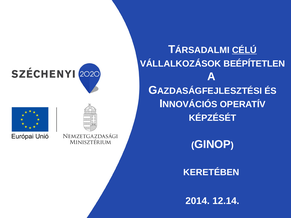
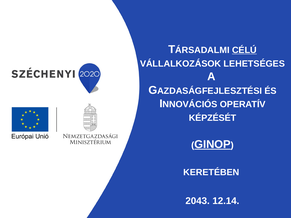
BEÉPÍTETLEN: BEÉPÍTETLEN -> LEHETSÉGES
GINOP underline: none -> present
2014: 2014 -> 2043
